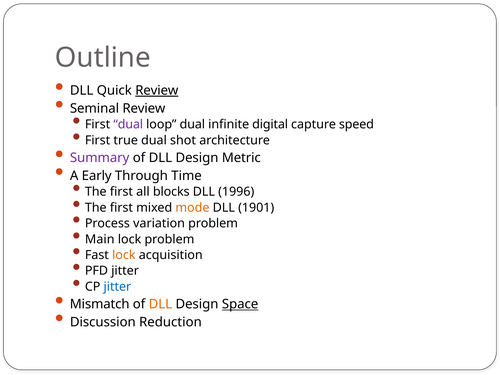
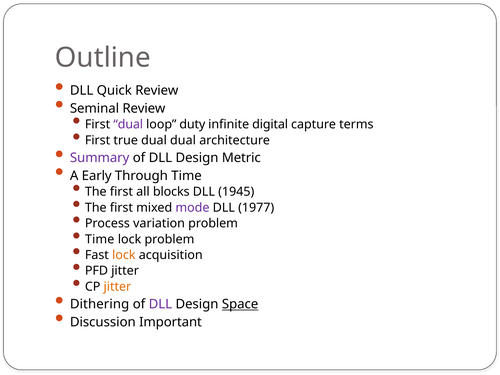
Review at (157, 90) underline: present -> none
loop dual: dual -> duty
speed: speed -> terms
dual shot: shot -> dual
1996: 1996 -> 1945
mode colour: orange -> purple
1901: 1901 -> 1977
Main at (100, 239): Main -> Time
jitter at (117, 287) colour: blue -> orange
Mismatch: Mismatch -> Dithering
DLL at (160, 304) colour: orange -> purple
Reduction: Reduction -> Important
